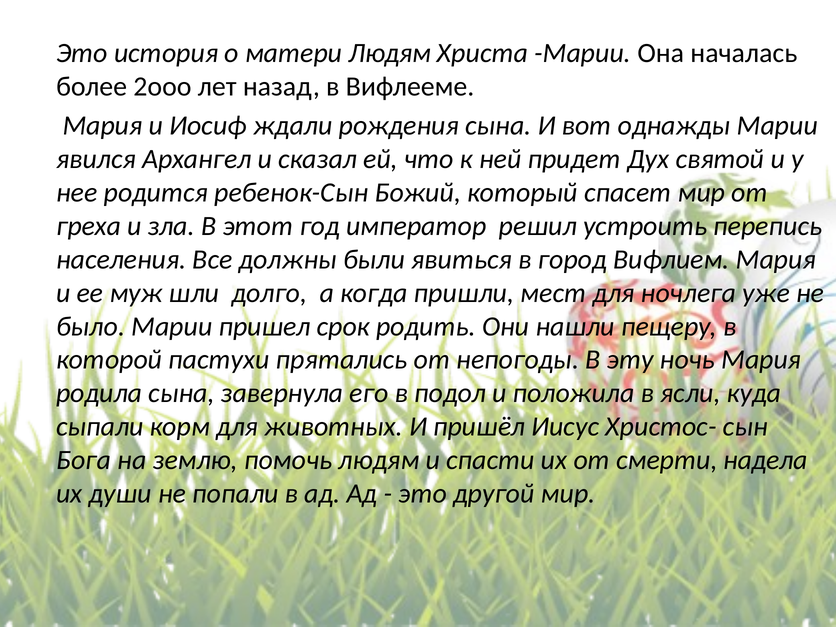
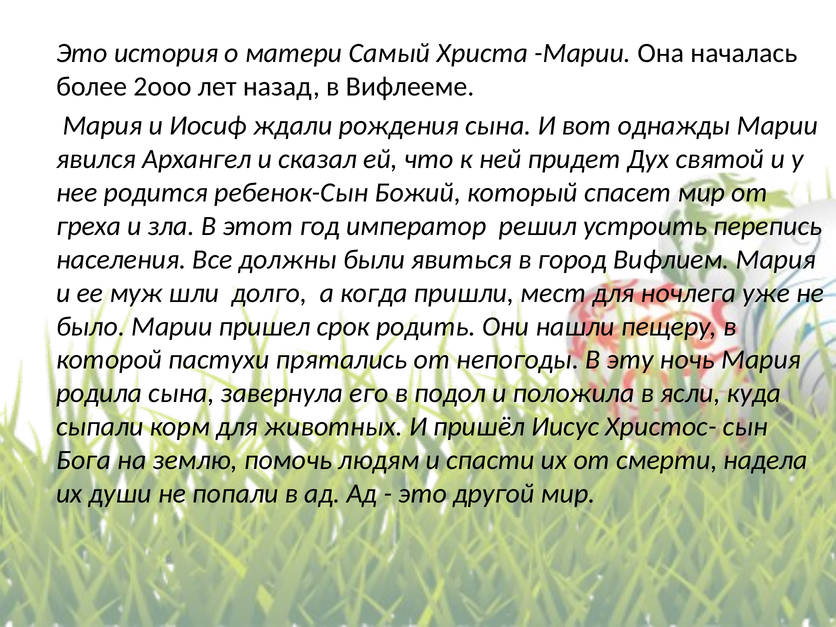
матери Людям: Людям -> Самый
